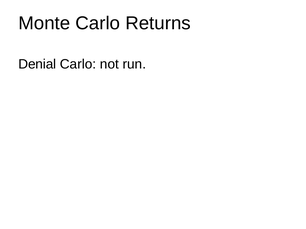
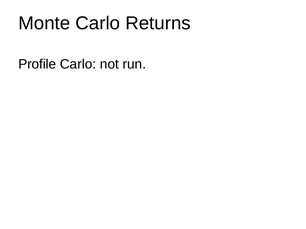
Denial: Denial -> Profile
